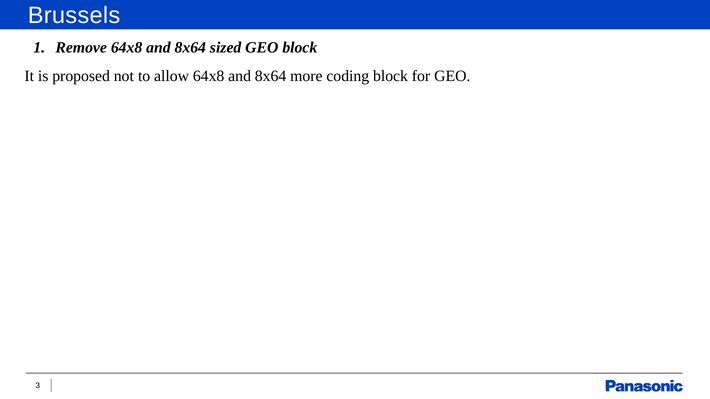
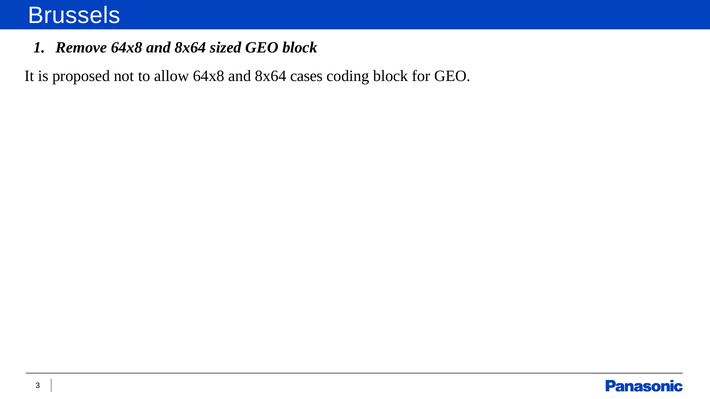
more: more -> cases
